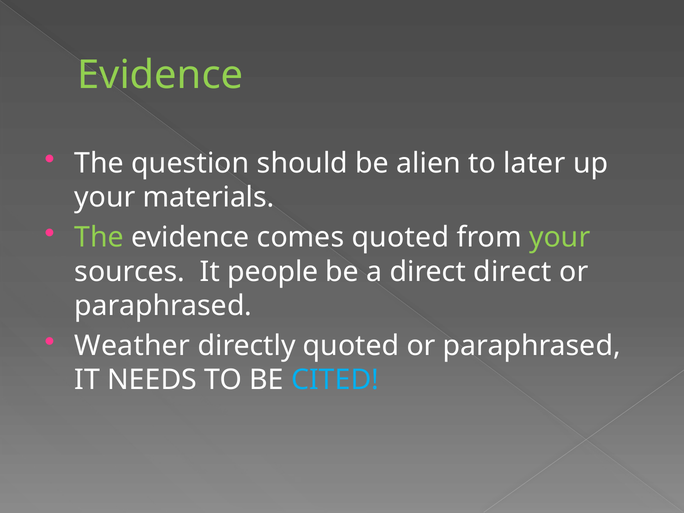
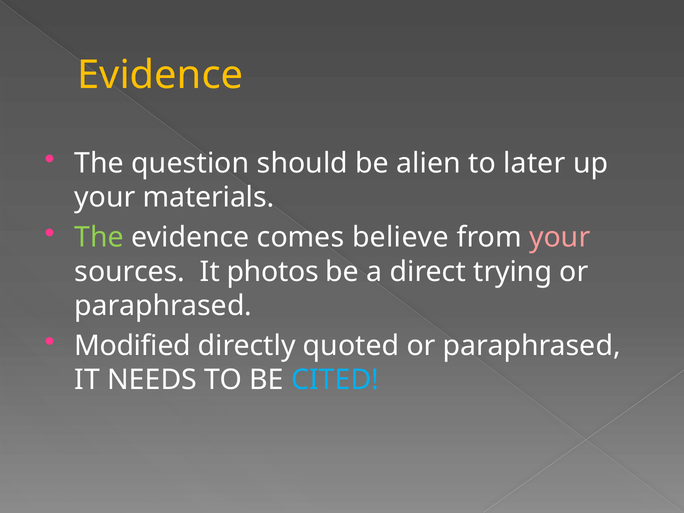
Evidence at (160, 75) colour: light green -> yellow
comes quoted: quoted -> believe
your at (560, 237) colour: light green -> pink
people: people -> photos
direct direct: direct -> trying
Weather: Weather -> Modified
